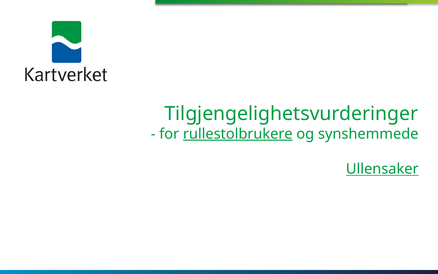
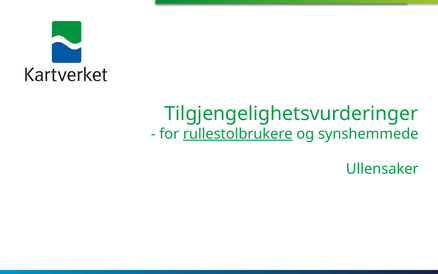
Ullensaker underline: present -> none
